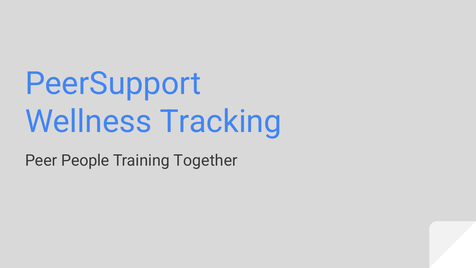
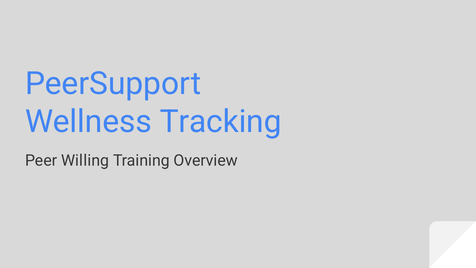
People: People -> Willing
Together: Together -> Overview
